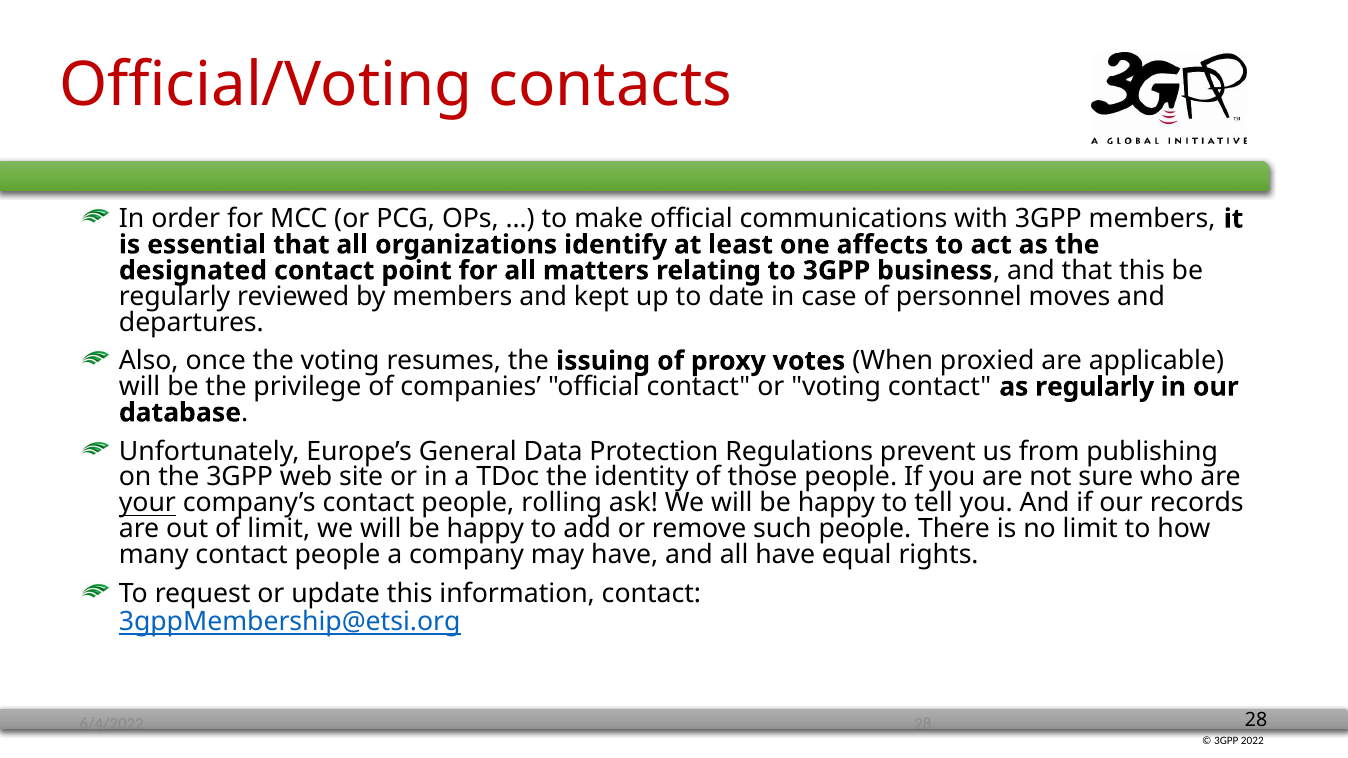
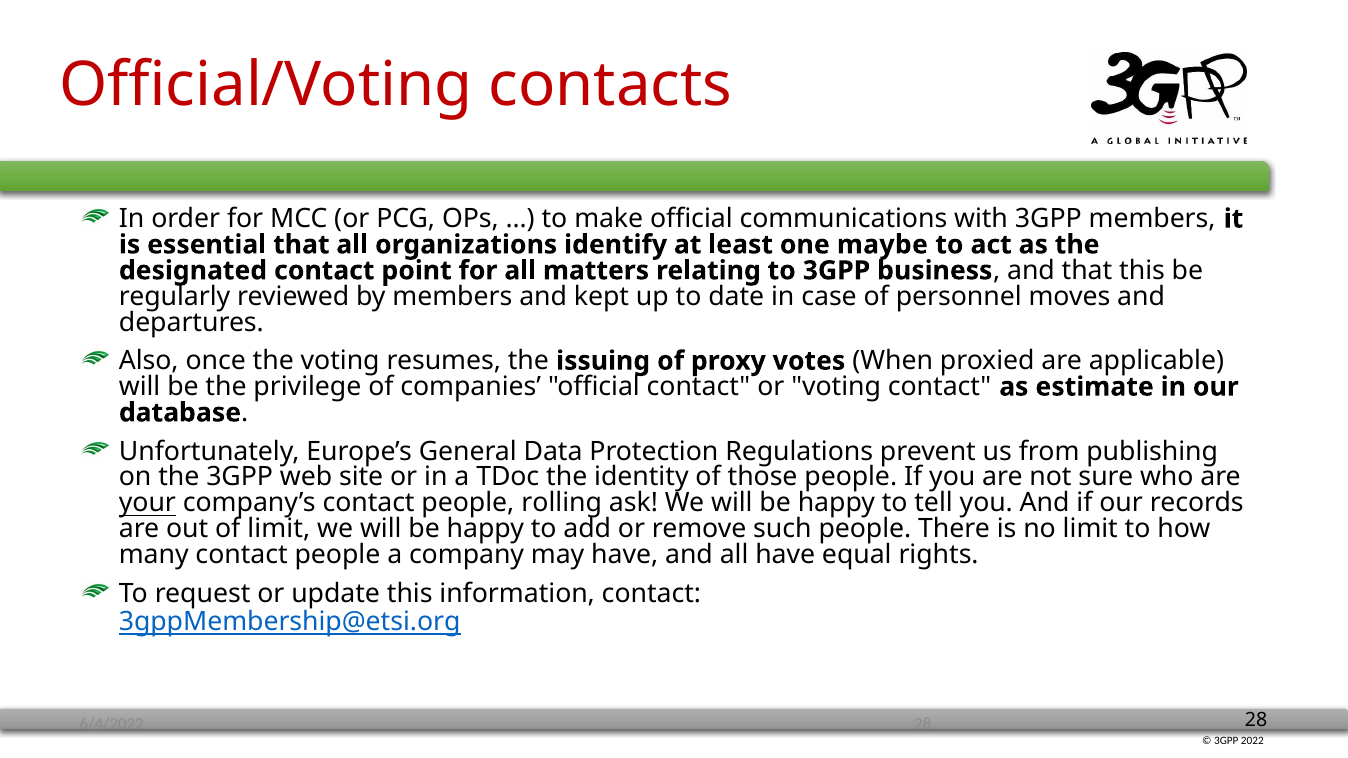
affects: affects -> maybe
as regularly: regularly -> estimate
